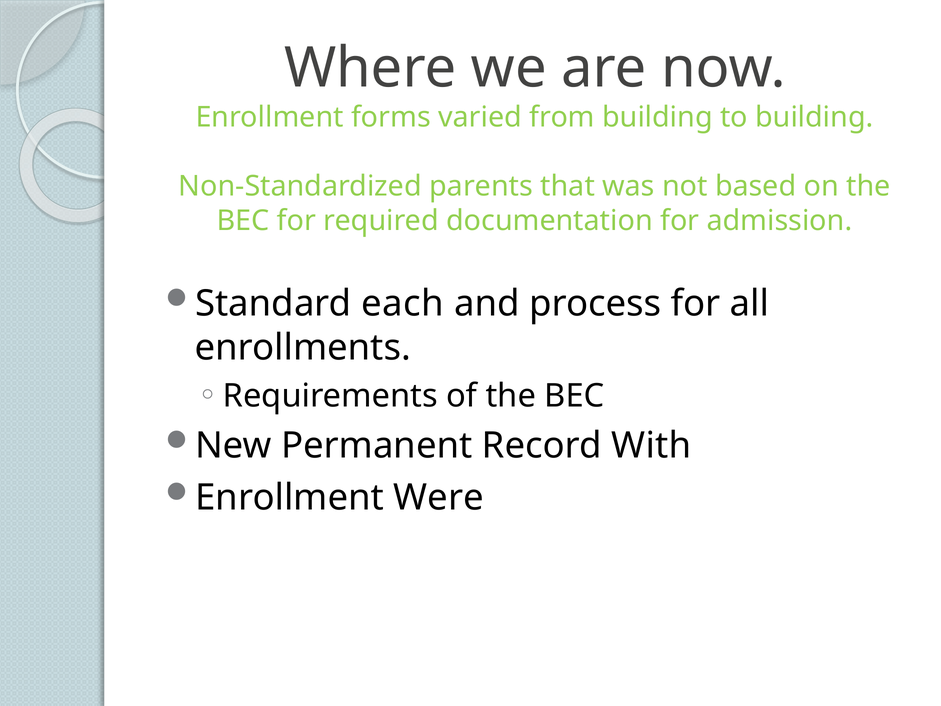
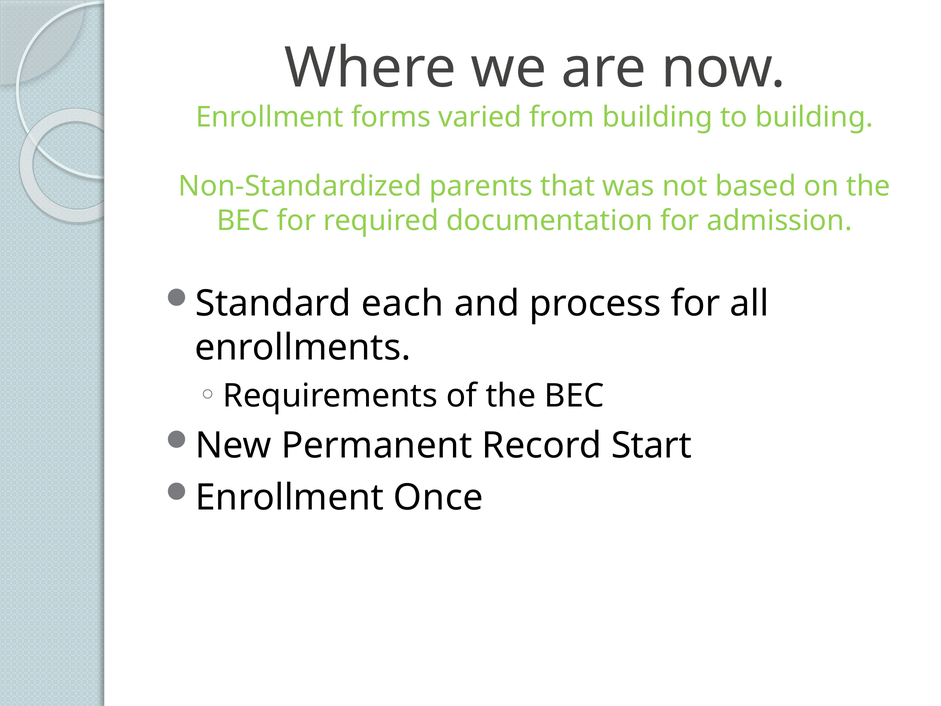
With: With -> Start
Were: Were -> Once
